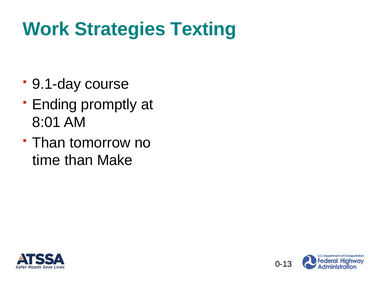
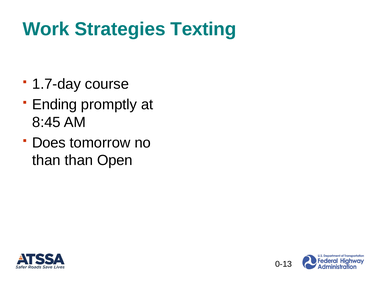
9.1-day: 9.1-day -> 1.7-day
8:01: 8:01 -> 8:45
Than at (49, 143): Than -> Does
time at (46, 160): time -> than
Make: Make -> Open
